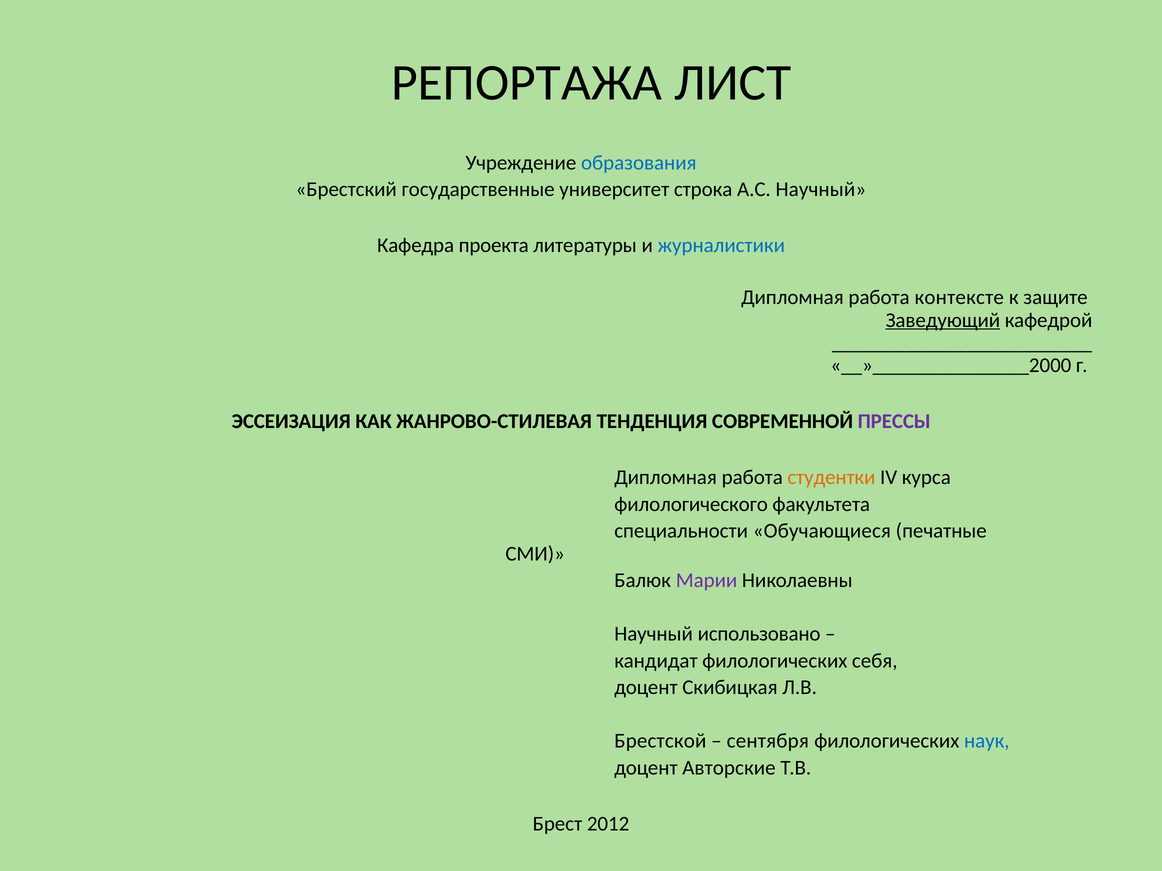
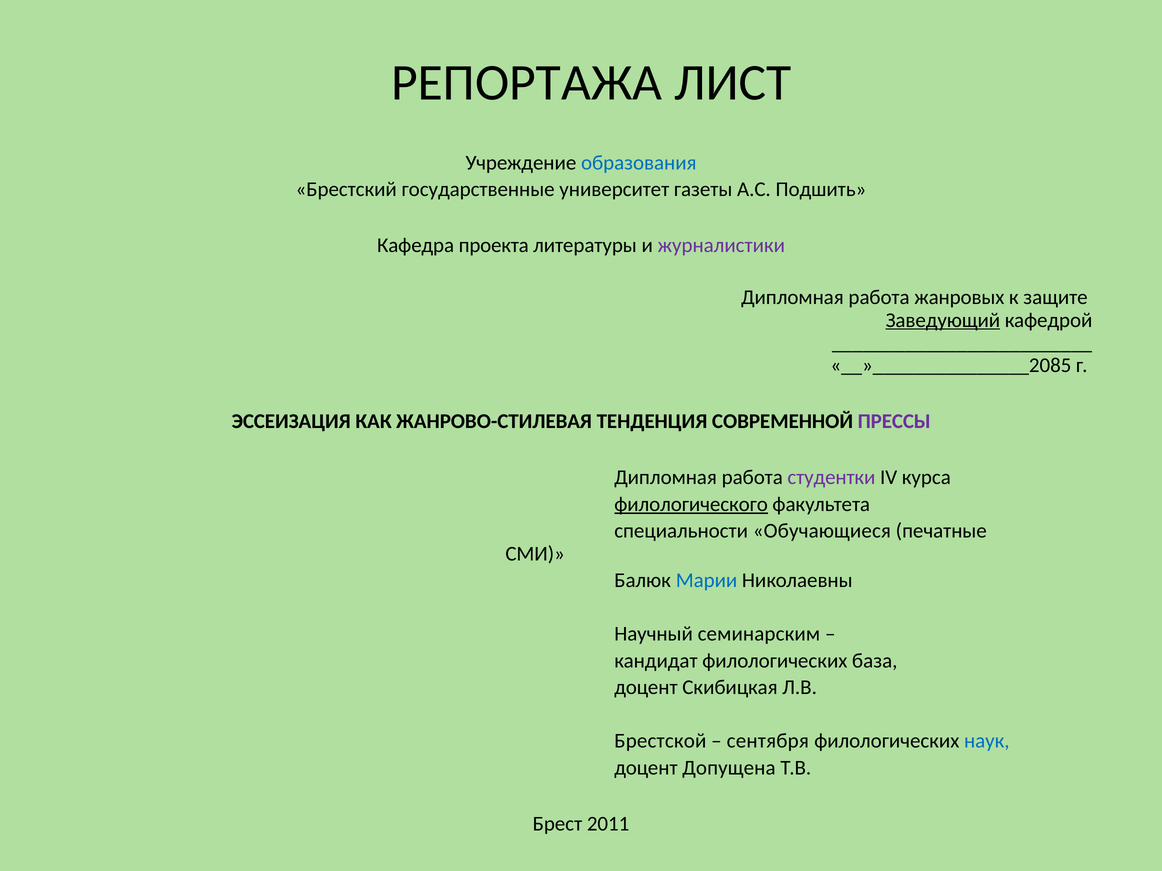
строка: строка -> газеты
А.С Научный: Научный -> Подшить
журналистики colour: blue -> purple
контексте: контексте -> жанровых
__»_______________2000: __»_______________2000 -> __»_______________2085
студентки colour: orange -> purple
филологического underline: none -> present
Марии colour: purple -> blue
использовано: использовано -> семинарским
себя: себя -> база
Авторские: Авторские -> Допущена
2012: 2012 -> 2011
